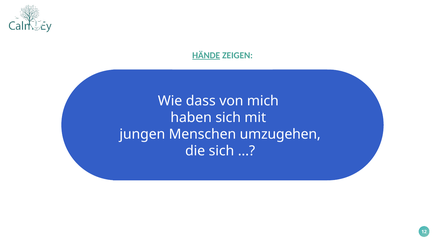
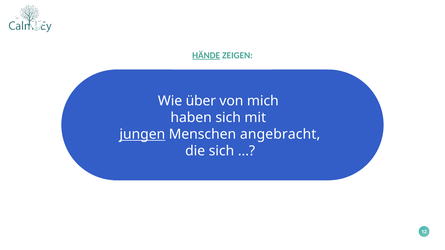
dass: dass -> über
jungen underline: none -> present
umzugehen: umzugehen -> angebracht
